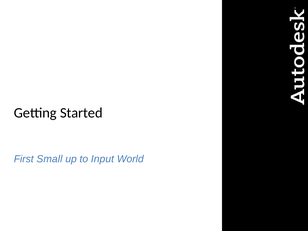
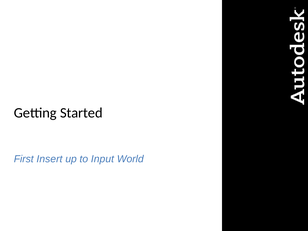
Small: Small -> Insert
